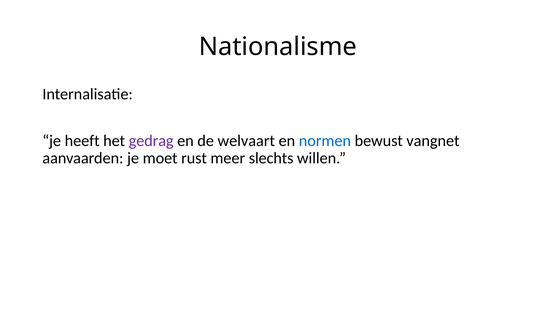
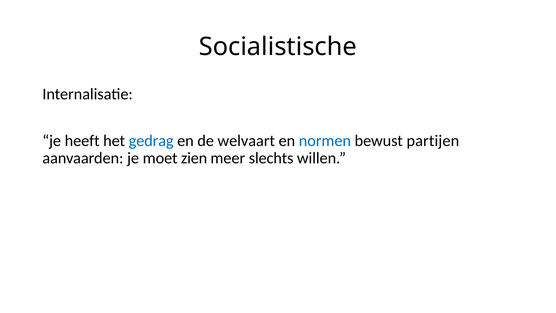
Nationalisme: Nationalisme -> Socialistische
gedrag colour: purple -> blue
vangnet: vangnet -> partijen
rust: rust -> zien
